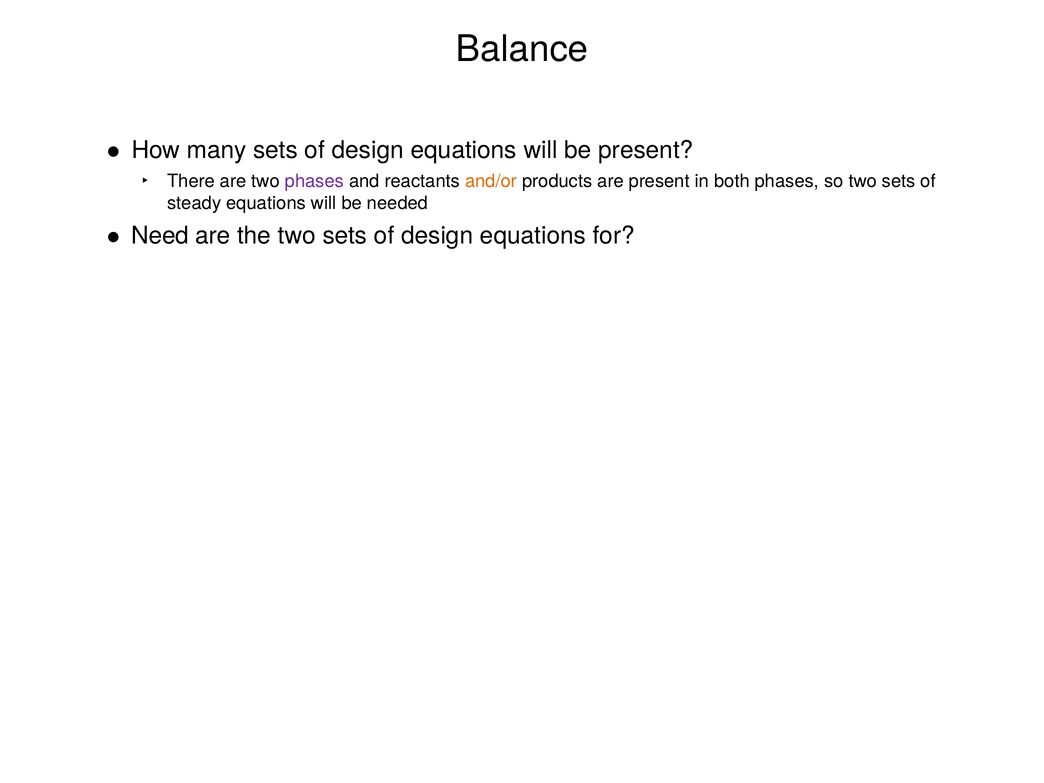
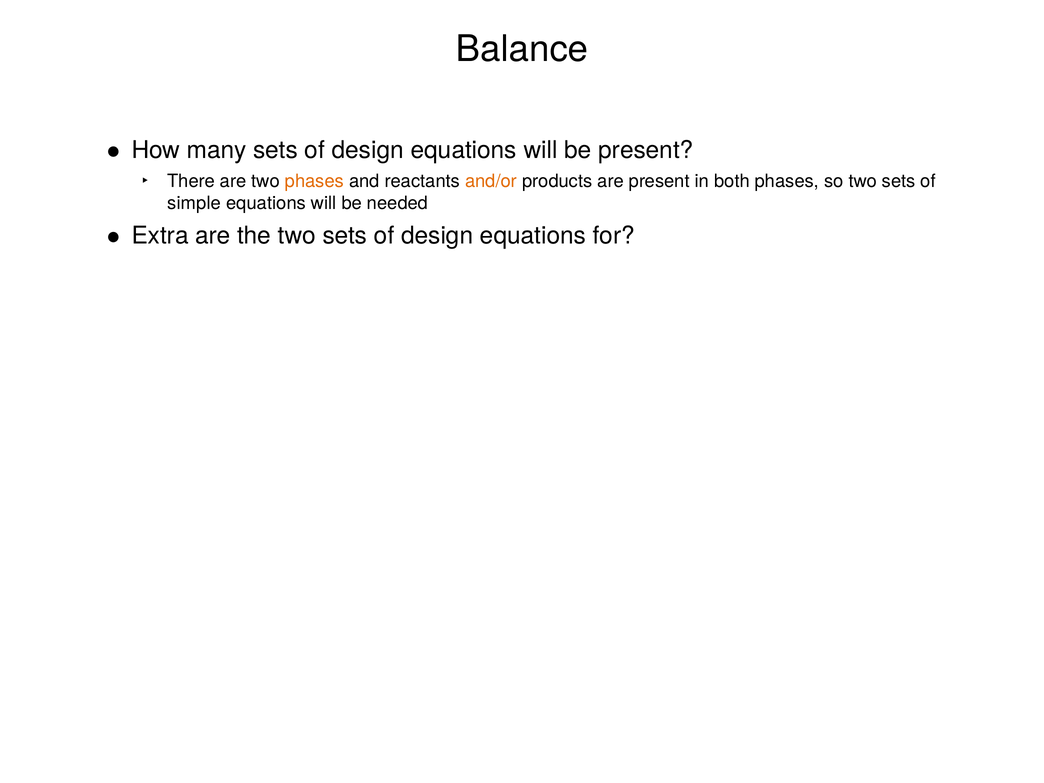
phases at (314, 181) colour: purple -> orange
steady: steady -> simple
Need: Need -> Extra
